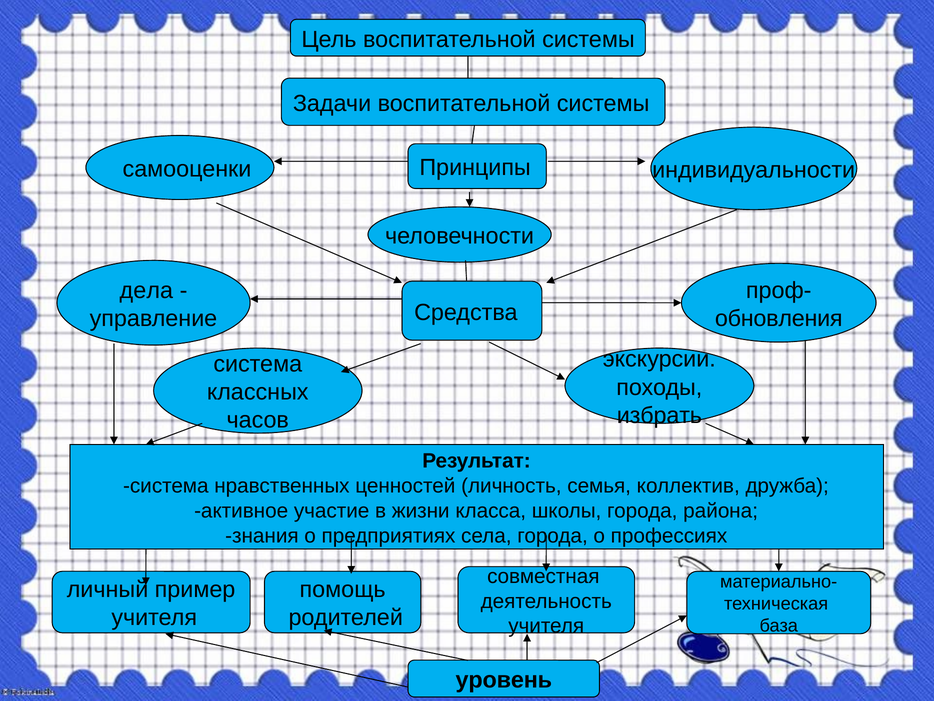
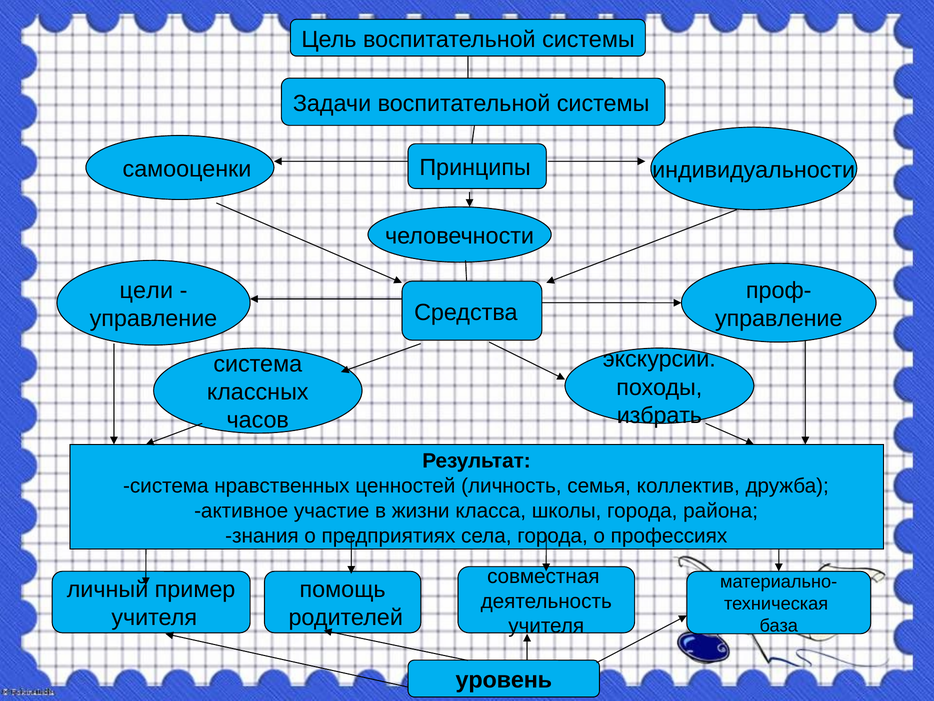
дела: дела -> цели
обновления at (779, 318): обновления -> управление
